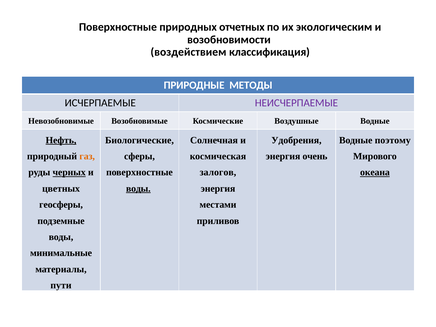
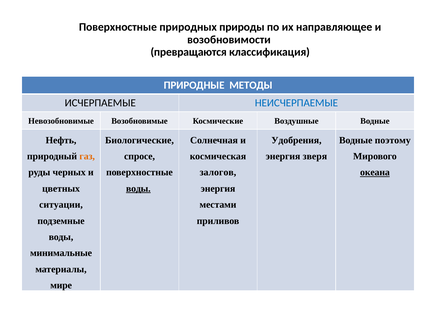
отчетных: отчетных -> природы
экологическим: экологическим -> направляющее
воздействием: воздействием -> превращаются
НЕИСЧЕРПАЕМЫЕ colour: purple -> blue
Нефть underline: present -> none
сферы: сферы -> спросе
очень: очень -> зверя
черных underline: present -> none
геосферы: геосферы -> ситуации
пути: пути -> мире
